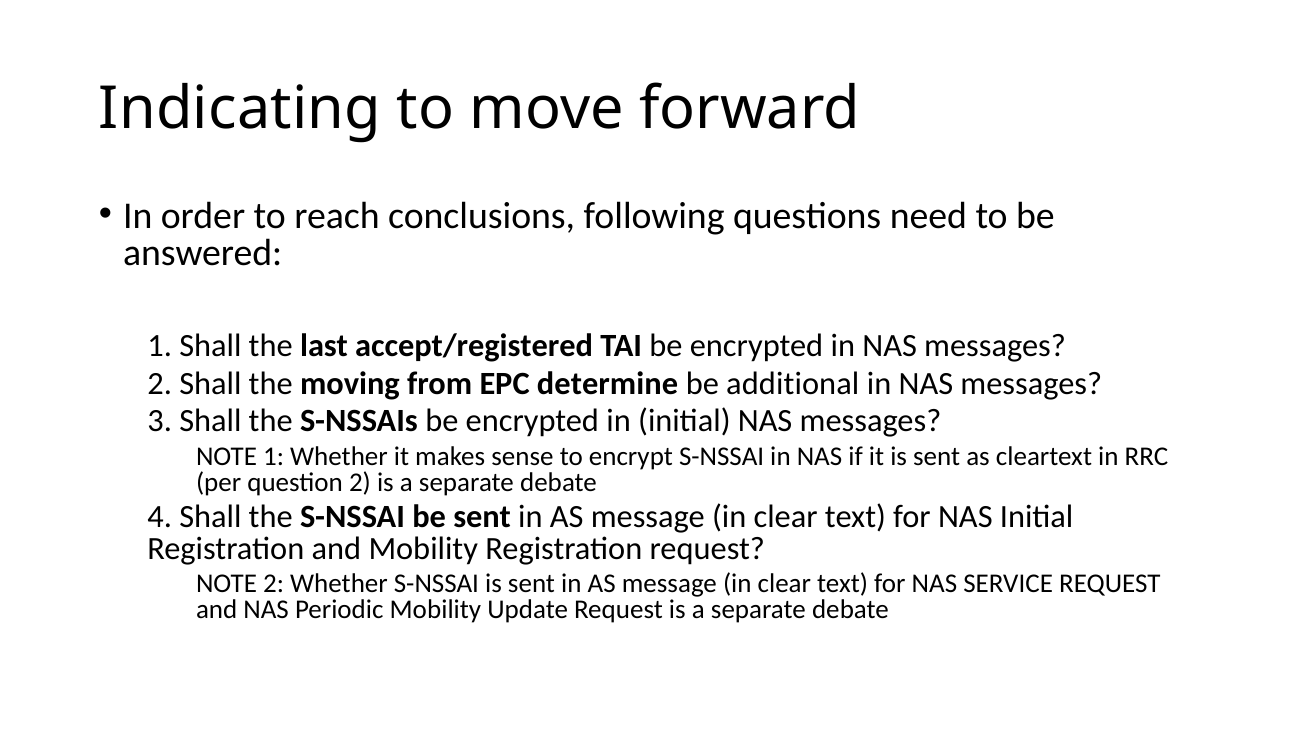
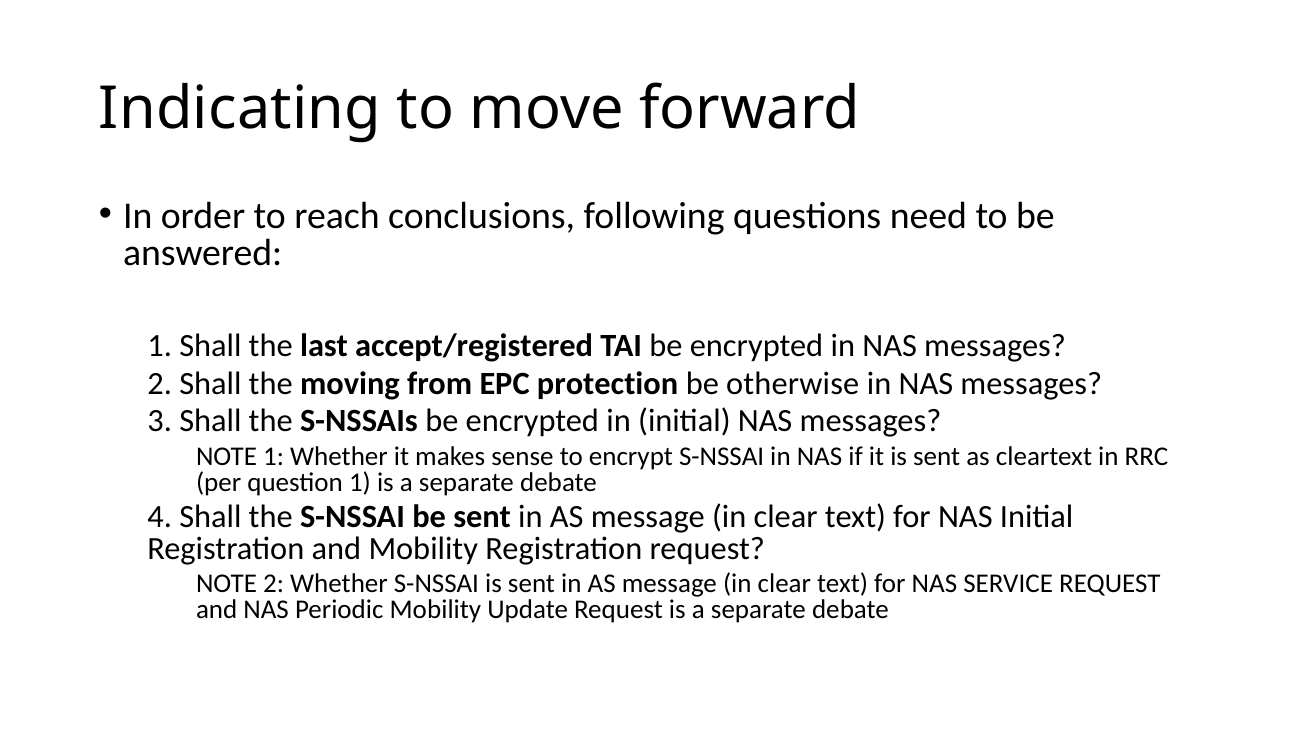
determine: determine -> protection
additional: additional -> otherwise
question 2: 2 -> 1
